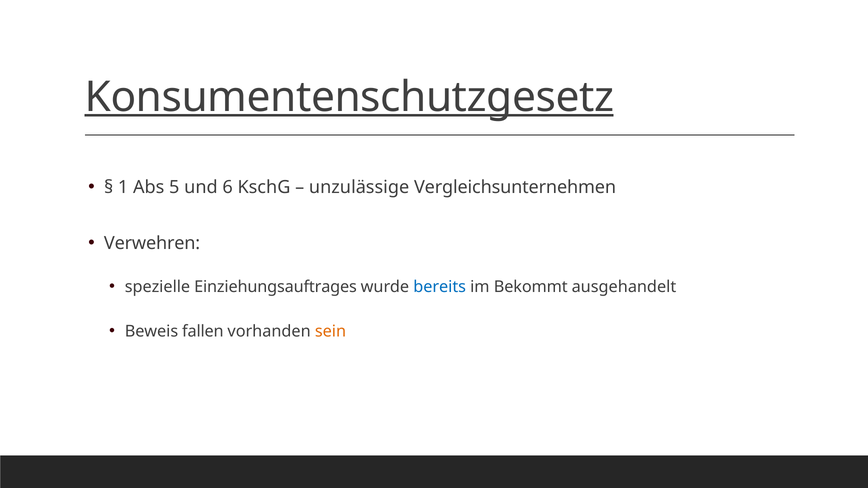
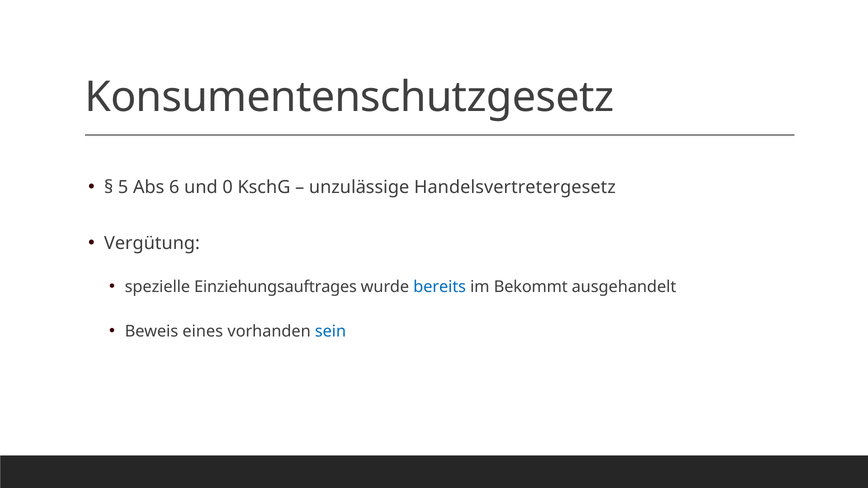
Konsumentenschutzgesetz underline: present -> none
1: 1 -> 5
5: 5 -> 6
6: 6 -> 0
Vergleichsunternehmen: Vergleichsunternehmen -> Handelsvertretergesetz
Verwehren: Verwehren -> Vergütung
fallen: fallen -> eines
sein colour: orange -> blue
